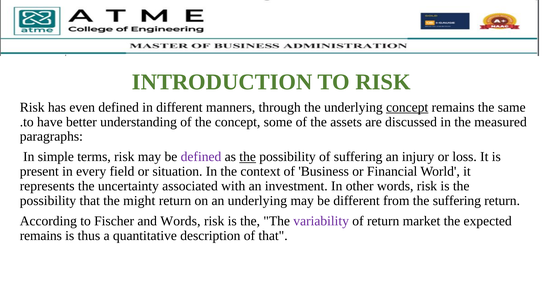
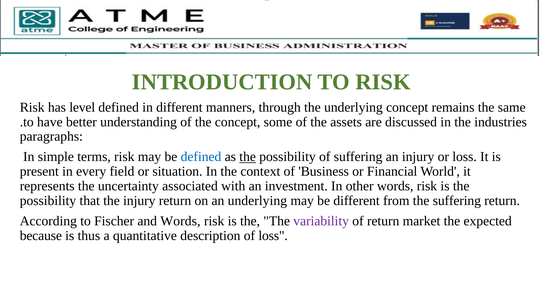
even: even -> level
concept at (407, 107) underline: present -> none
measured: measured -> industries
defined at (201, 157) colour: purple -> blue
the might: might -> injury
remains at (41, 236): remains -> because
of that: that -> loss
